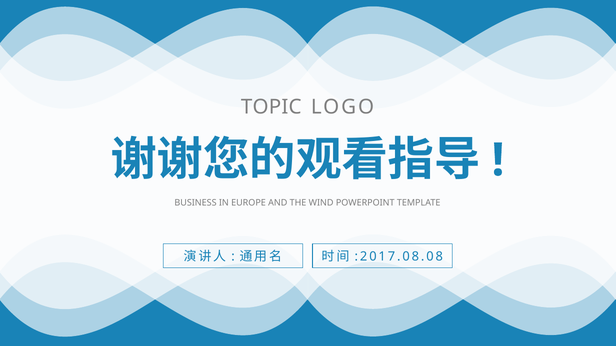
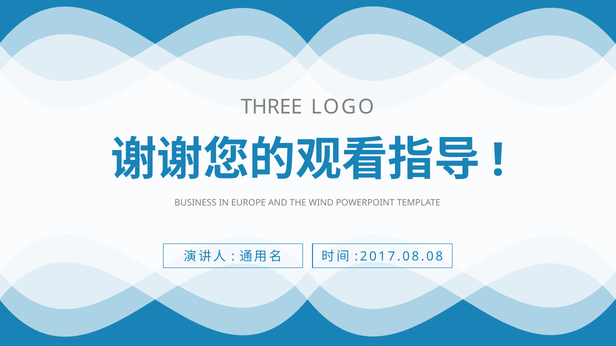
TOPIC: TOPIC -> THREE
